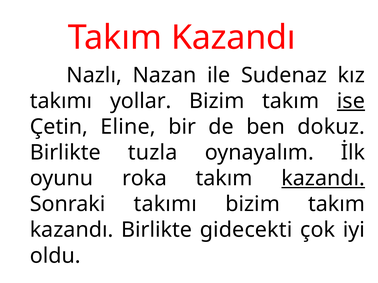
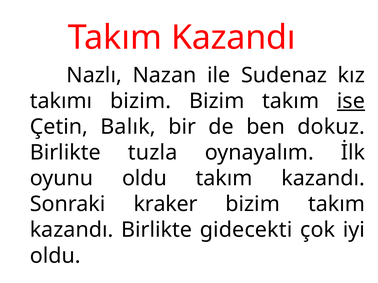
takımı yollar: yollar -> bizim
Eline: Eline -> Balık
oyunu roka: roka -> oldu
kazandı at (323, 179) underline: present -> none
Sonraki takımı: takımı -> kraker
